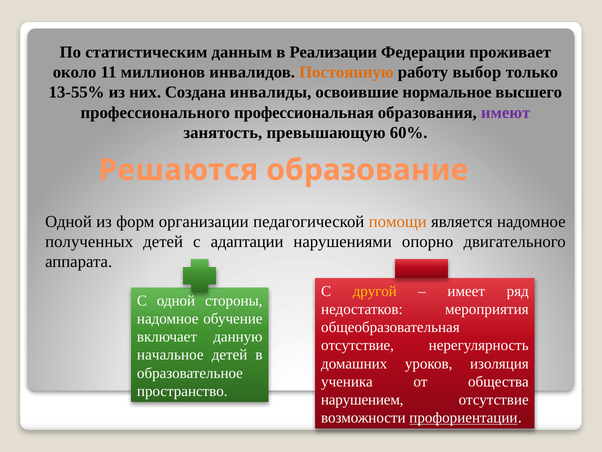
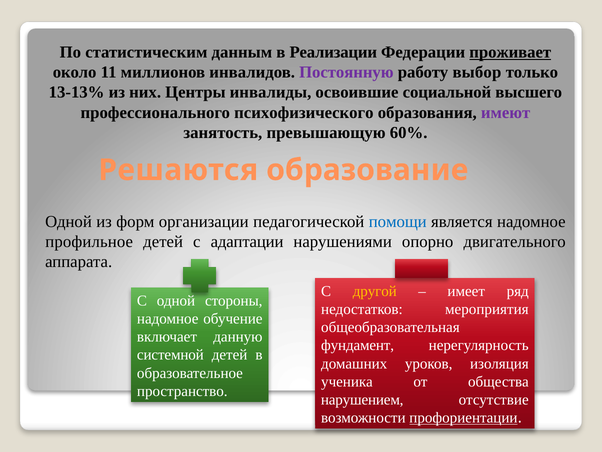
проживает underline: none -> present
Постоянную colour: orange -> purple
13-55%: 13-55% -> 13-13%
Создана: Создана -> Центры
нормальное: нормальное -> социальной
профессиональная: профессиональная -> психофизического
помощи colour: orange -> blue
полученных: полученных -> профильное
отсутствие at (358, 345): отсутствие -> фундамент
начальное: начальное -> системной
